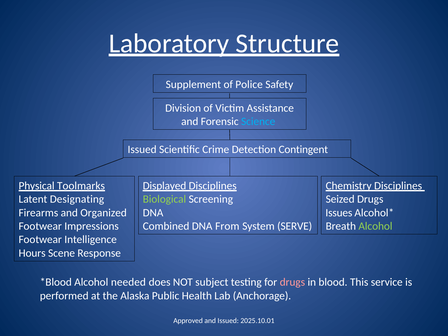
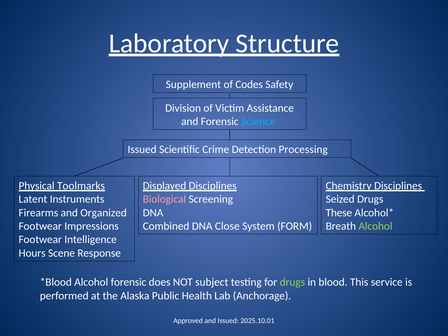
Police: Police -> Codes
Contingent: Contingent -> Processing
Designating: Designating -> Instruments
Biological colour: light green -> pink
Issues: Issues -> These
From: From -> Close
SERVE: SERVE -> FORM
Alcohol needed: needed -> forensic
drugs at (292, 282) colour: pink -> light green
